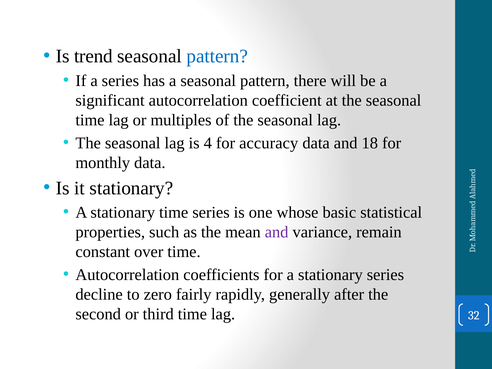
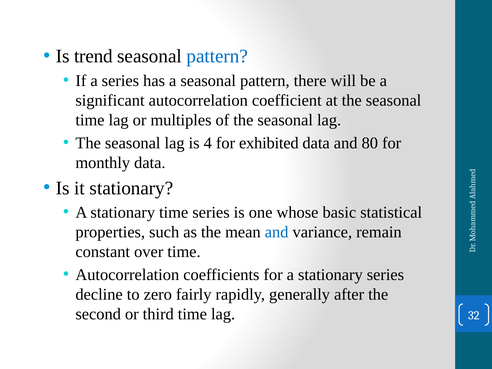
accuracy: accuracy -> exhibited
18: 18 -> 80
and at (277, 232) colour: purple -> blue
